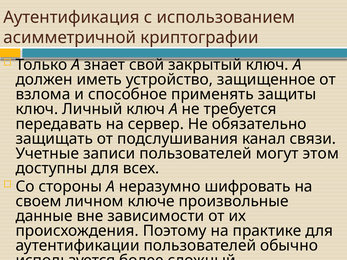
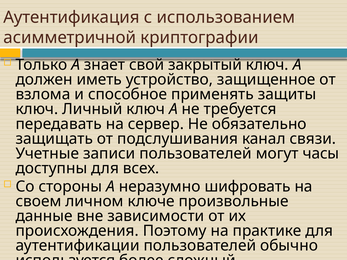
этом: этом -> часы
